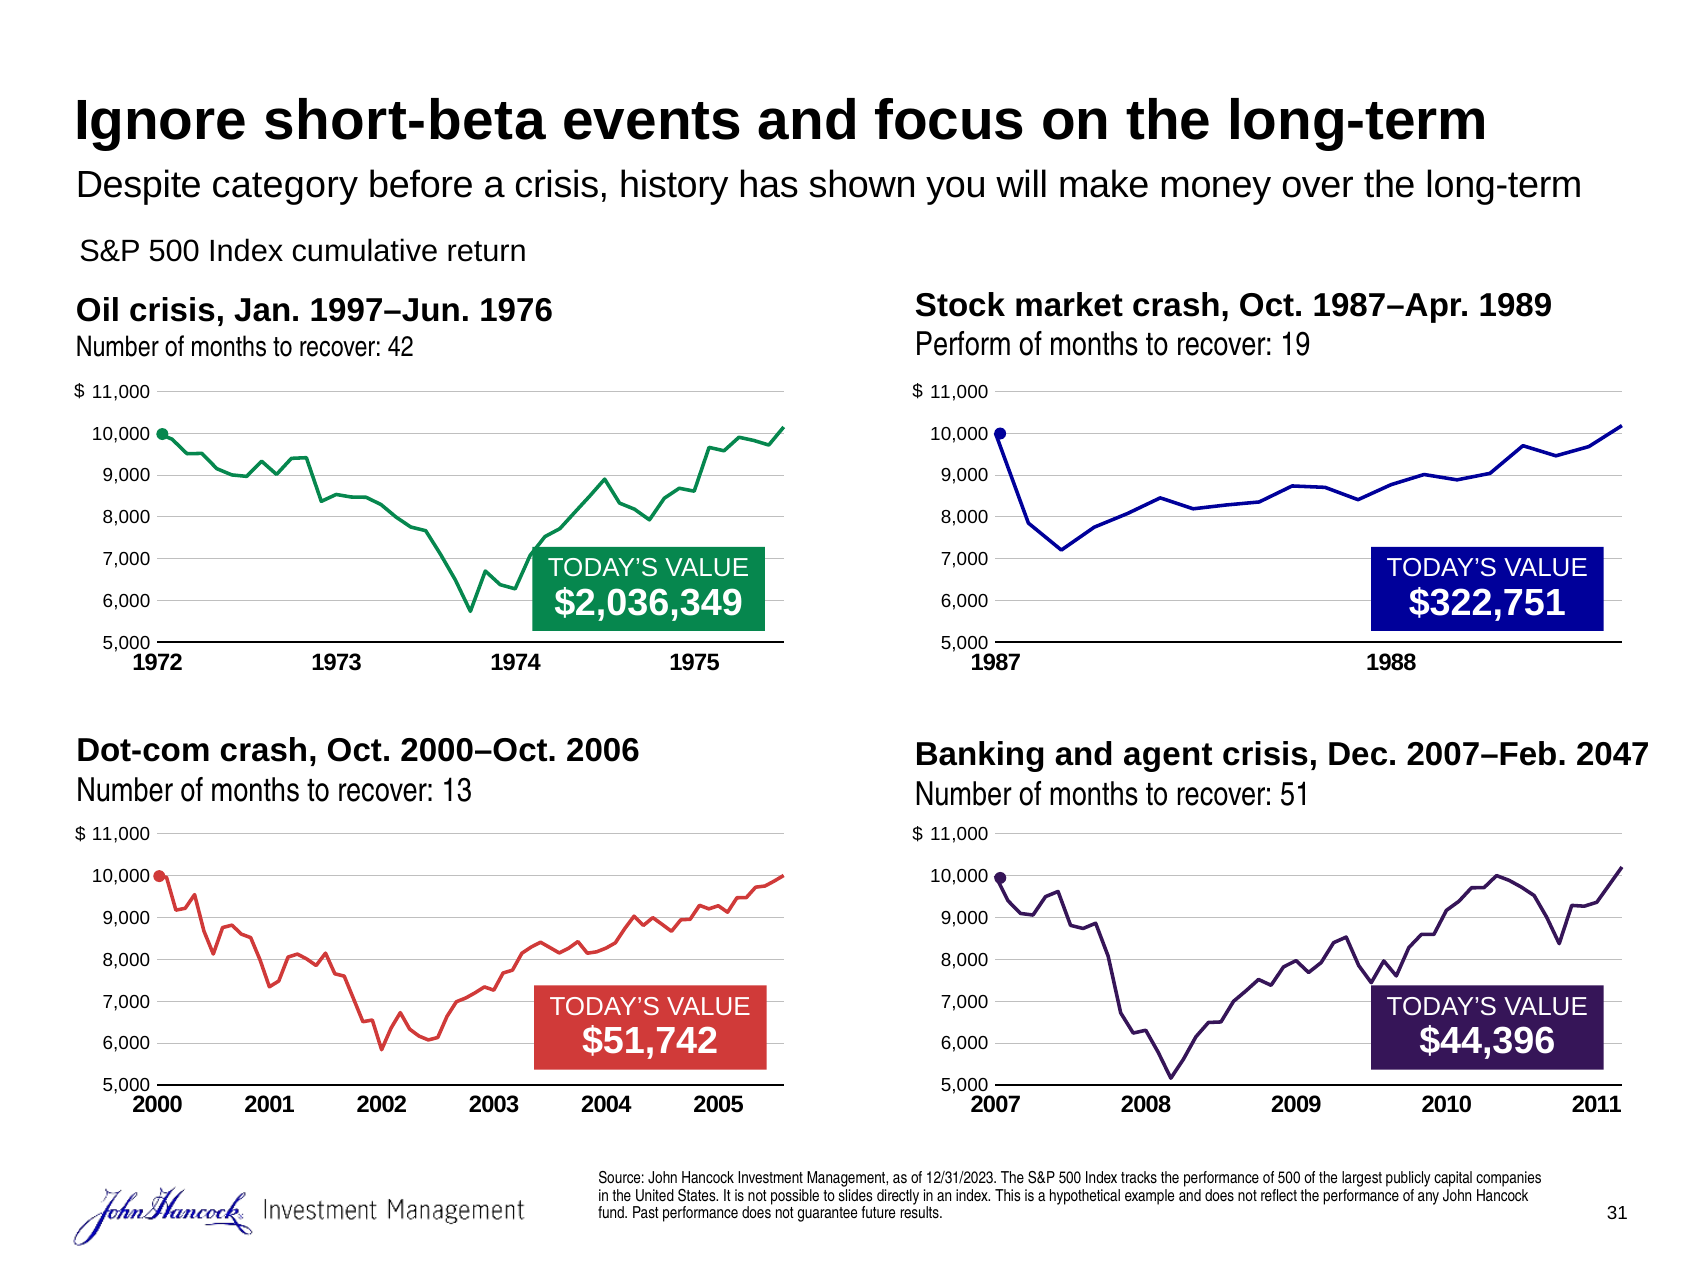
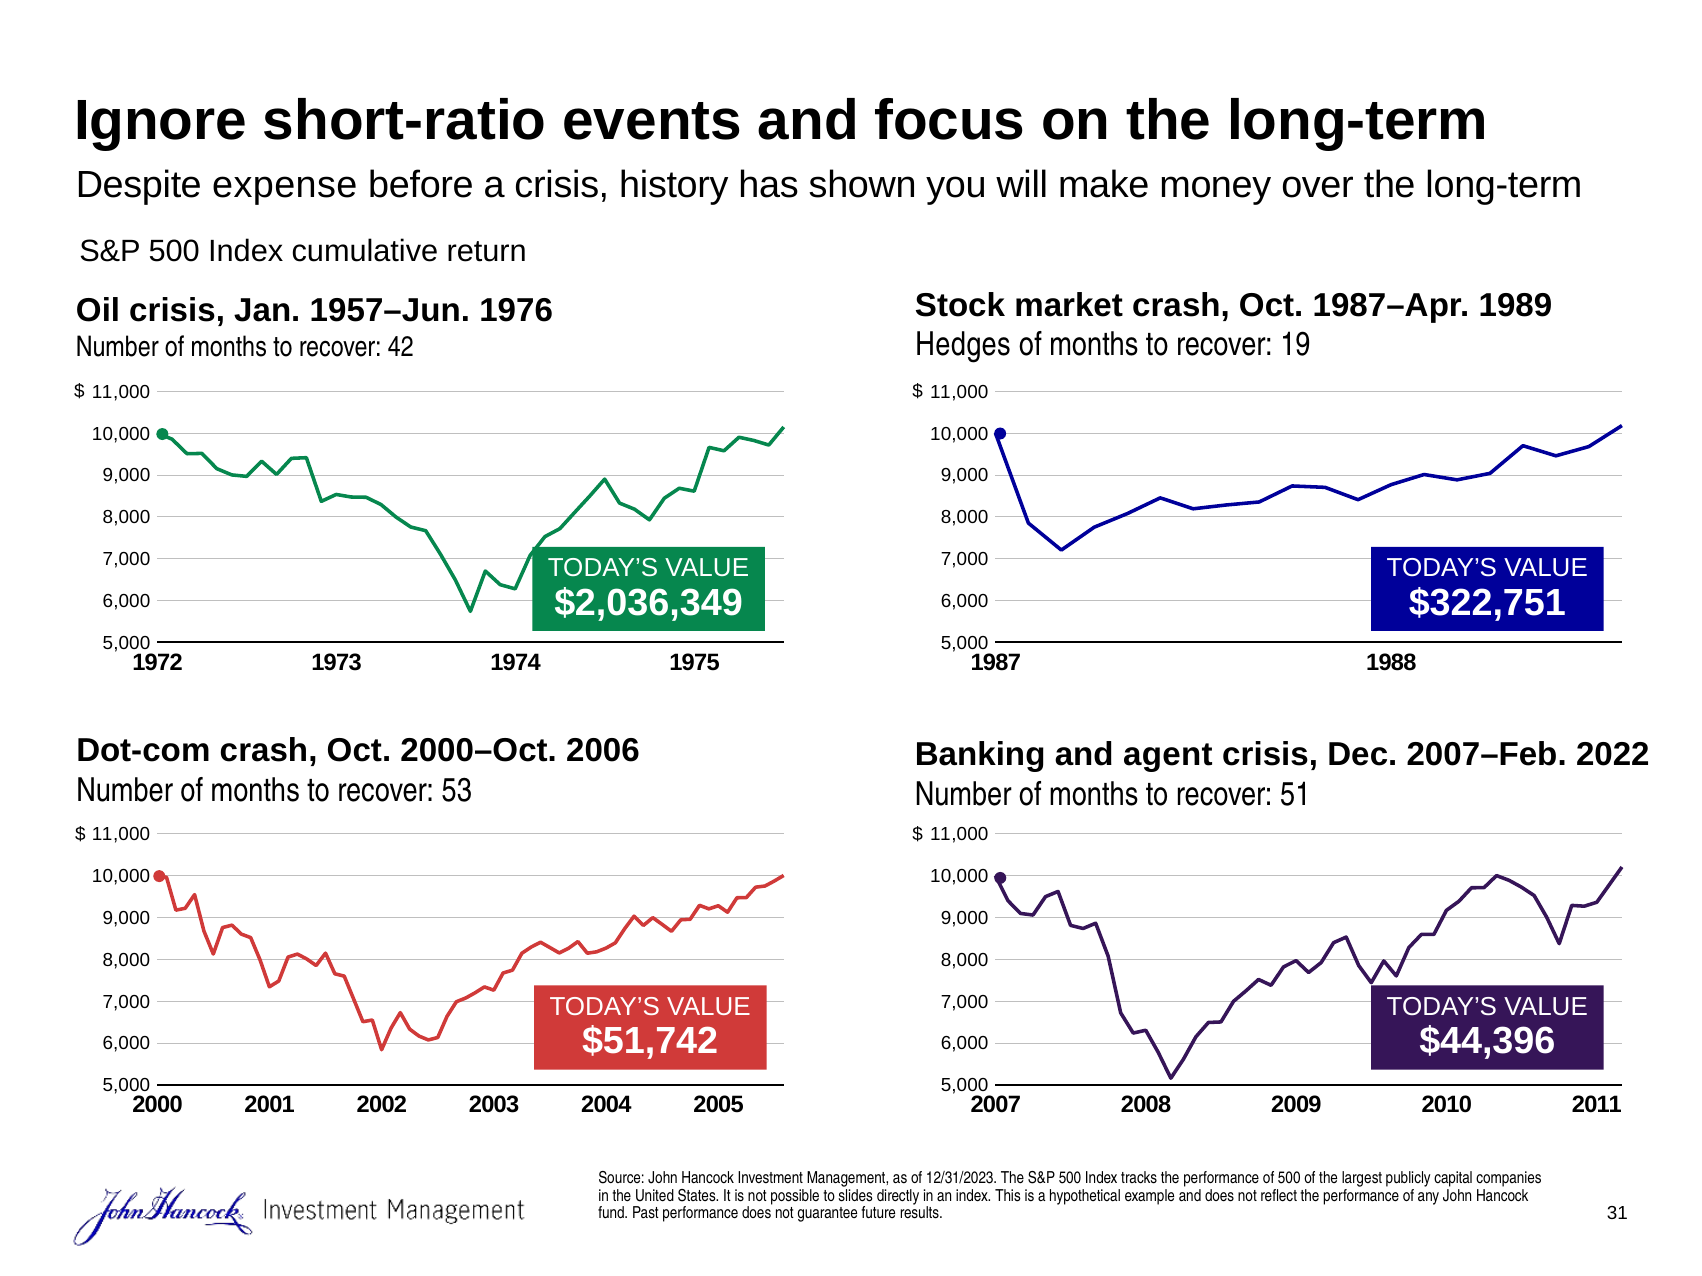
short-beta: short-beta -> short-ratio
category: category -> expense
1997–Jun: 1997–Jun -> 1957–Jun
Perform: Perform -> Hedges
2047: 2047 -> 2022
13: 13 -> 53
